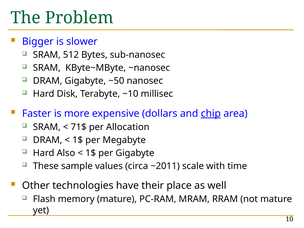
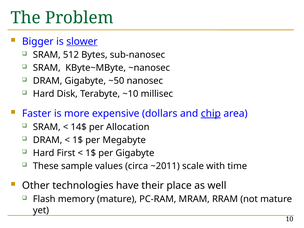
slower underline: none -> present
71$: 71$ -> 14$
Also: Also -> First
